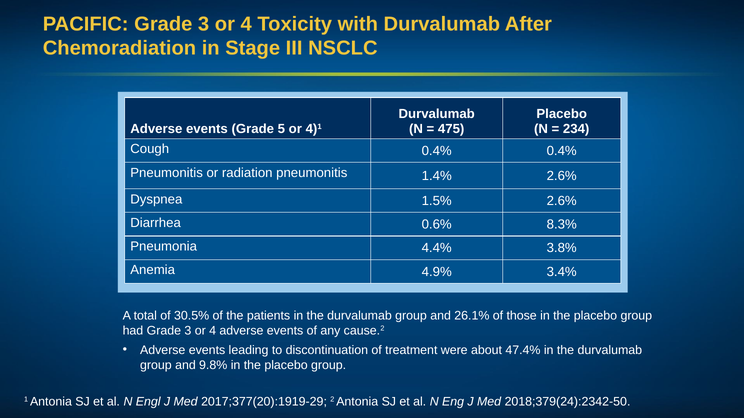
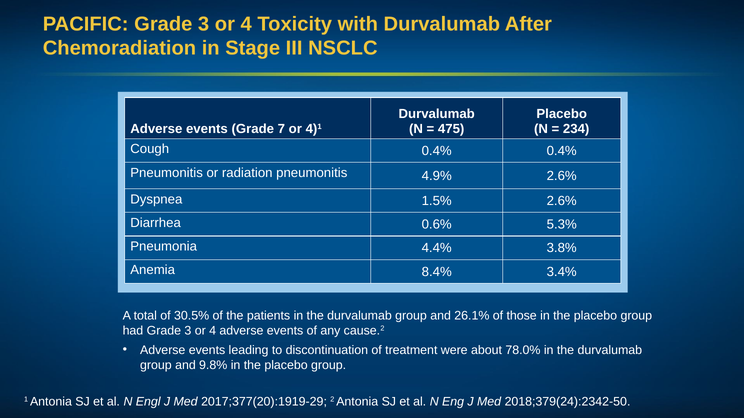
5: 5 -> 7
1.4%: 1.4% -> 4.9%
8.3%: 8.3% -> 5.3%
4.9%: 4.9% -> 8.4%
47.4%: 47.4% -> 78.0%
